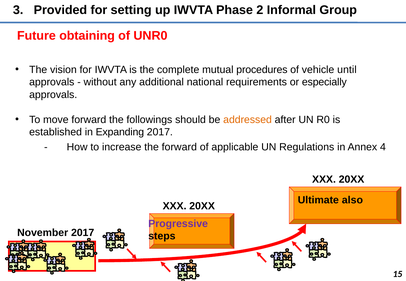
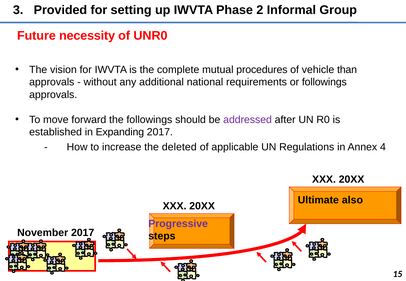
obtaining: obtaining -> necessity
until: until -> than
or especially: especially -> followings
addressed colour: orange -> purple
the forward: forward -> deleted
